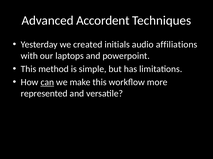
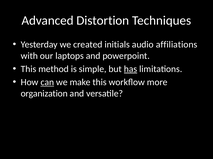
Accordent: Accordent -> Distortion
has underline: none -> present
represented: represented -> organization
